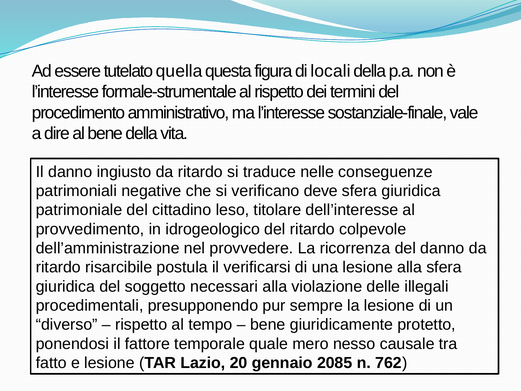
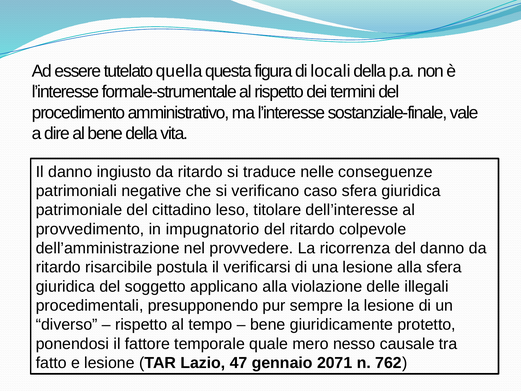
deve: deve -> caso
idrogeologico: idrogeologico -> impugnatorio
necessari: necessari -> applicano
20: 20 -> 47
2085: 2085 -> 2071
